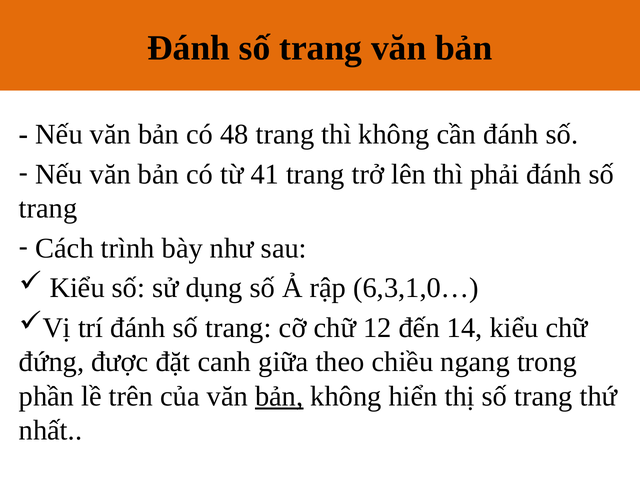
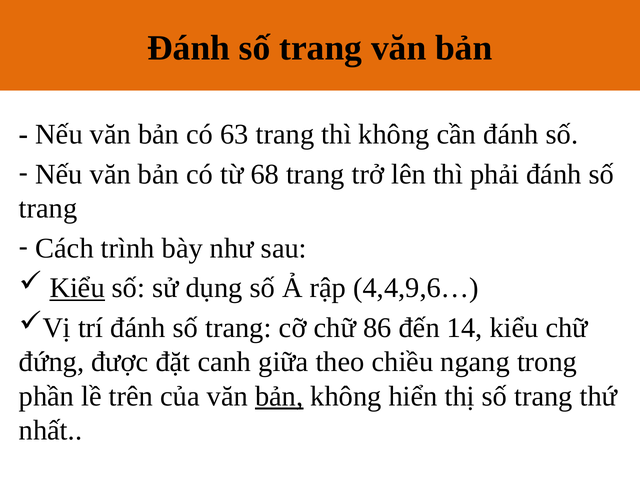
48: 48 -> 63
41: 41 -> 68
Kiểu at (77, 288) underline: none -> present
6,3,1,0…: 6,3,1,0… -> 4,4,9,6…
12: 12 -> 86
